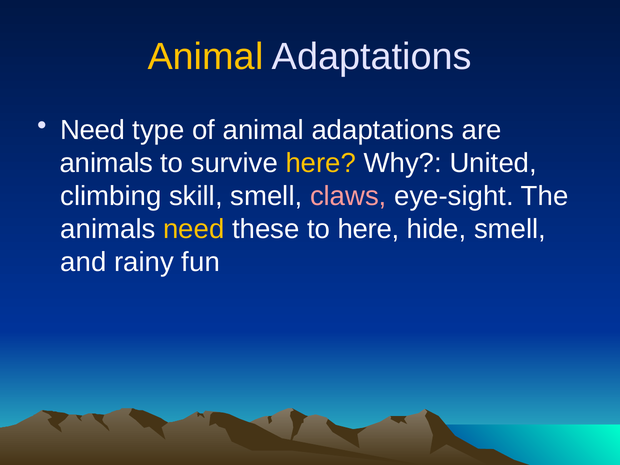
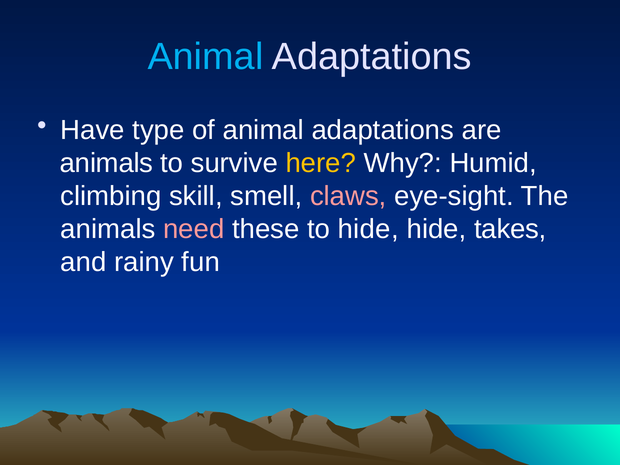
Animal at (206, 57) colour: yellow -> light blue
Need at (93, 130): Need -> Have
United: United -> Humid
need at (194, 229) colour: yellow -> pink
to here: here -> hide
hide smell: smell -> takes
